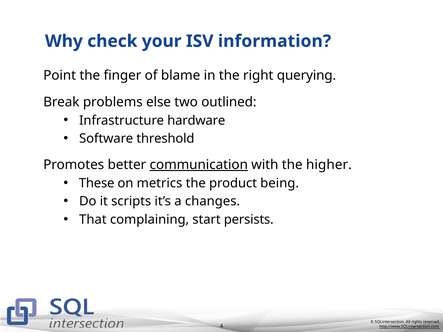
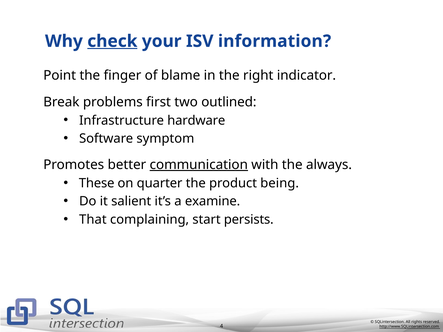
check underline: none -> present
querying: querying -> indicator
else: else -> first
threshold: threshold -> symptom
higher: higher -> always
metrics: metrics -> quarter
scripts: scripts -> salient
changes: changes -> examine
